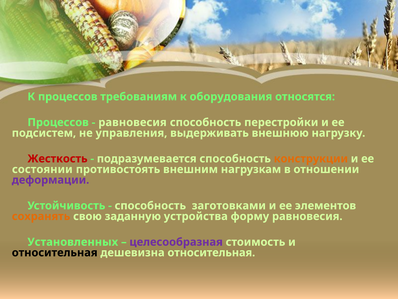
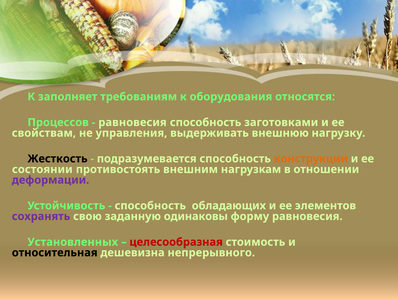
К процессов: процессов -> заполняет
перестройки: перестройки -> заготовками
подсистем: подсистем -> свойствам
Жесткость colour: red -> black
заготовками: заготовками -> обладающих
сохранять colour: orange -> purple
устройства: устройства -> одинаковы
целесообразная colour: purple -> red
дешевизна относительная: относительная -> непрерывного
